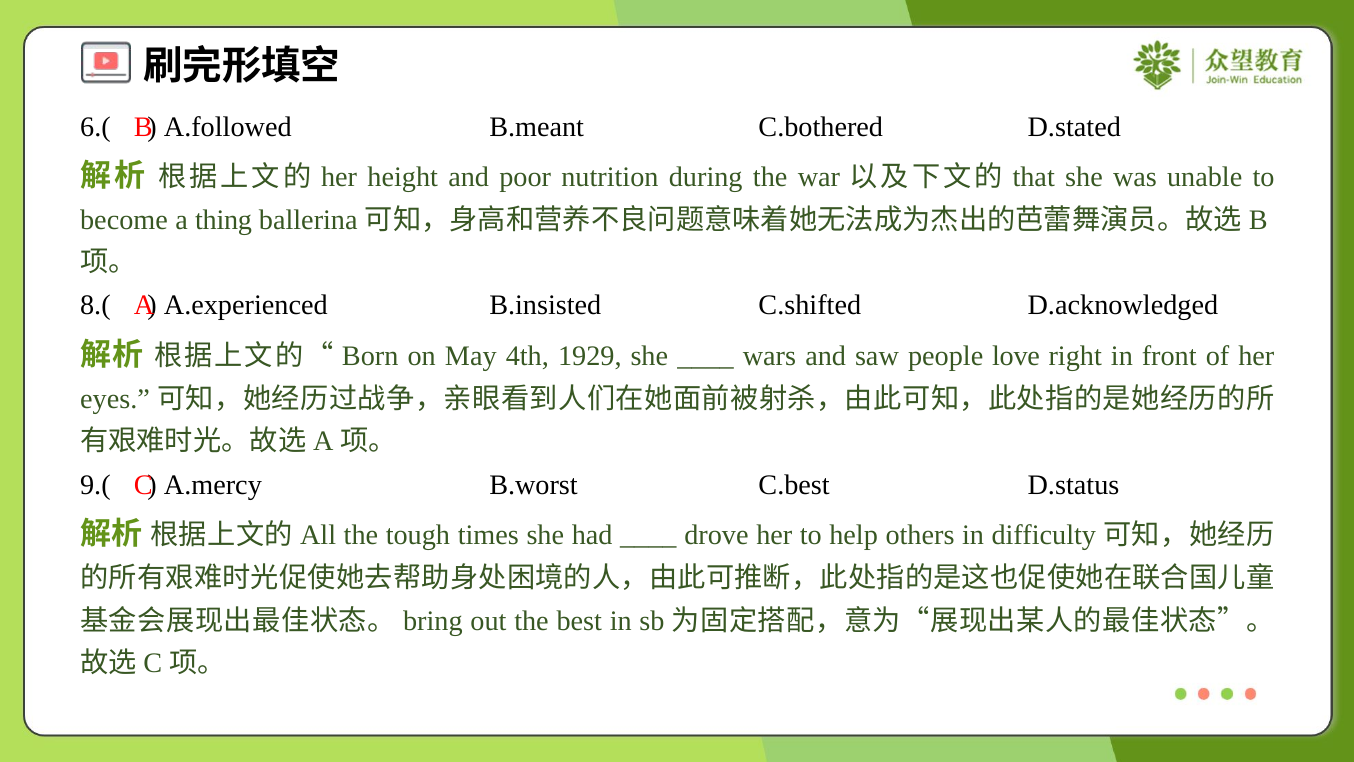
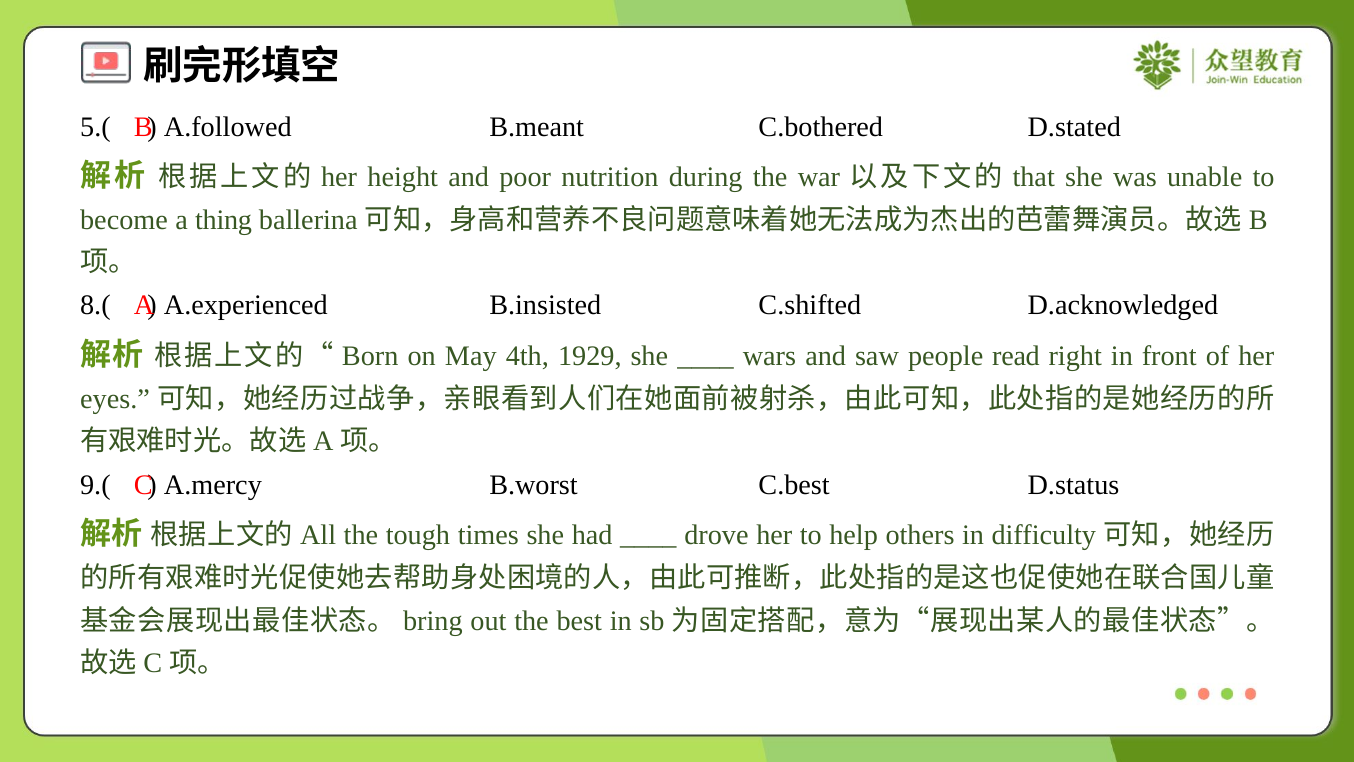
6.(: 6.( -> 5.(
love: love -> read
